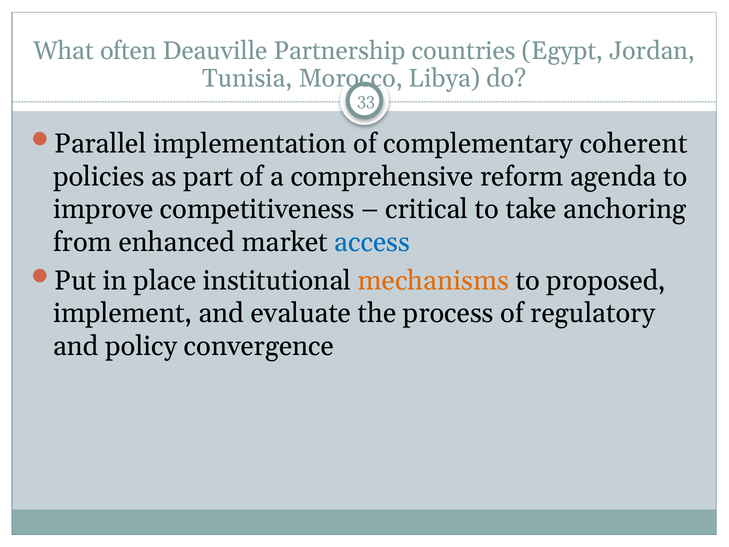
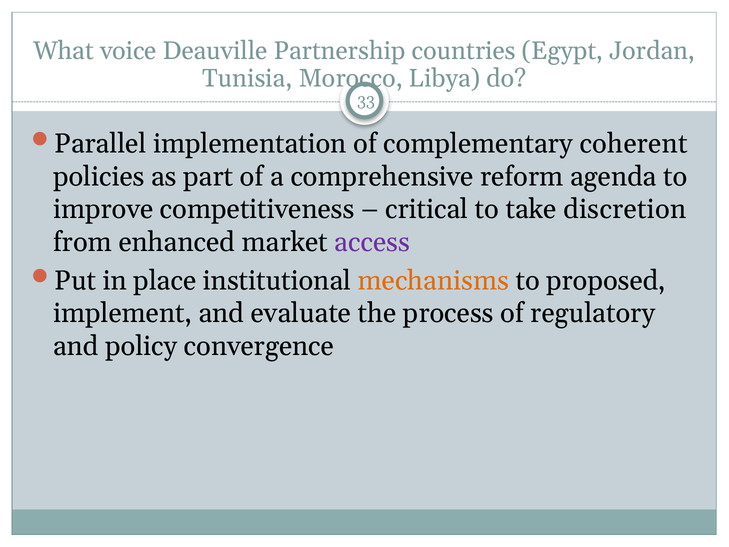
often: often -> voice
anchoring: anchoring -> discretion
access colour: blue -> purple
